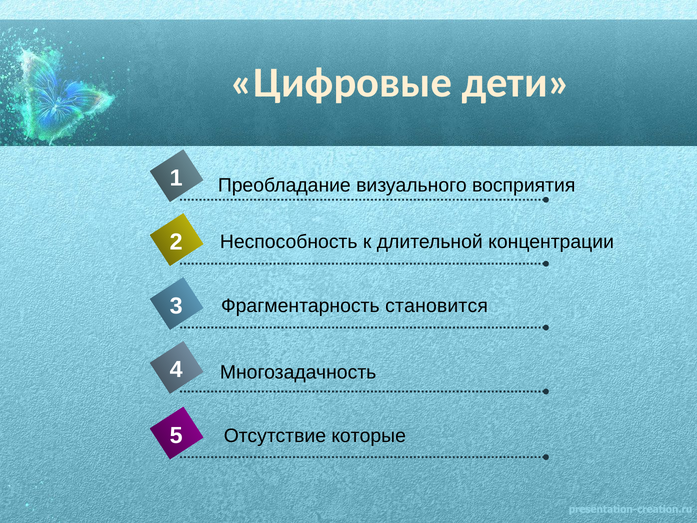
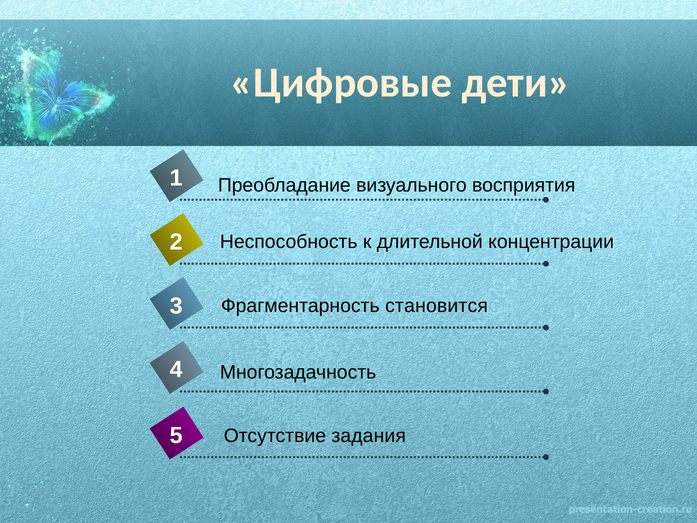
которые: которые -> задания
